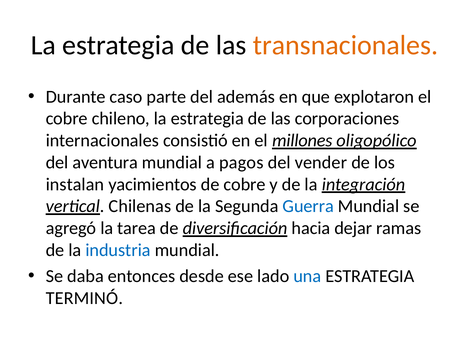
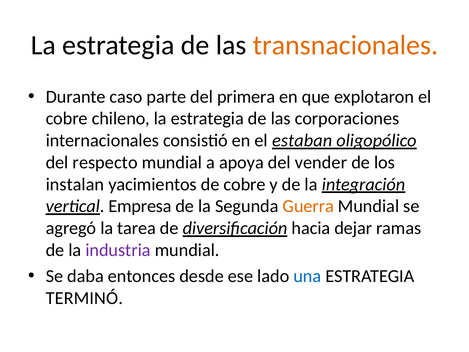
además: además -> primera
millones: millones -> estaban
aventura: aventura -> respecto
pagos: pagos -> apoya
Chilenas: Chilenas -> Empresa
Guerra colour: blue -> orange
industria colour: blue -> purple
